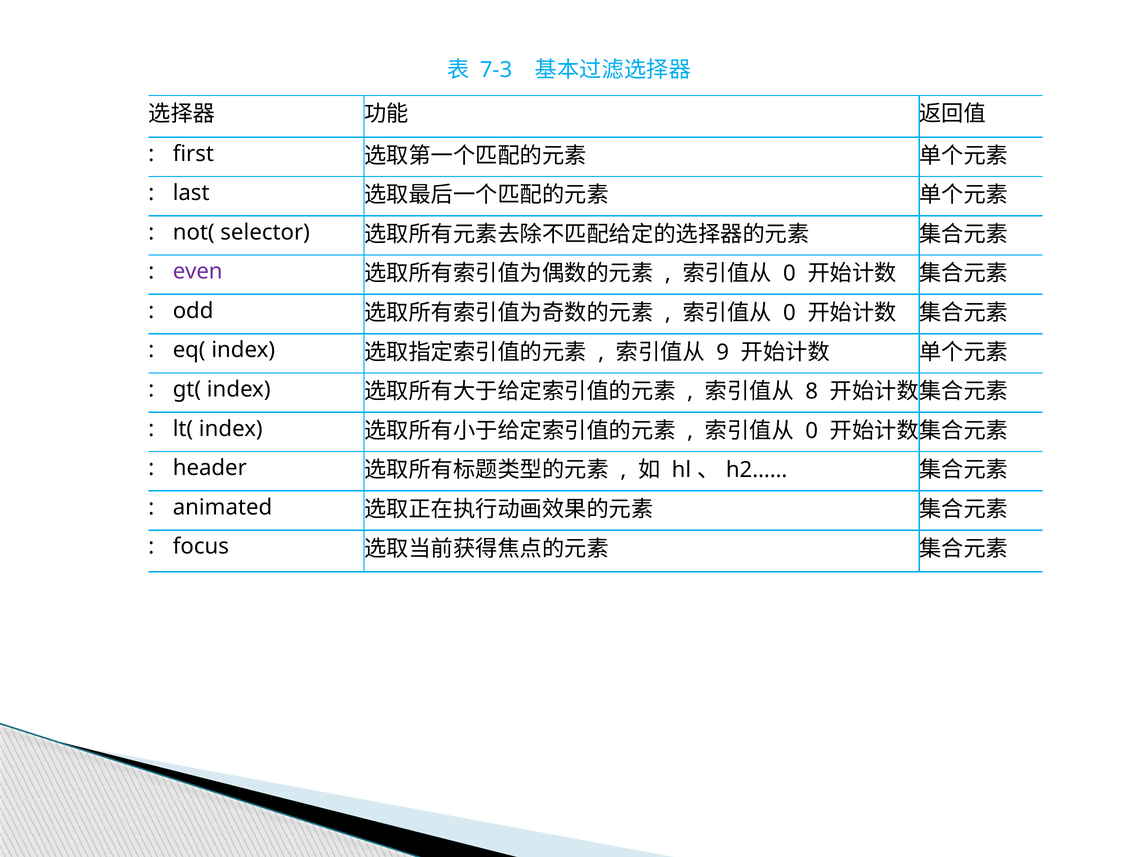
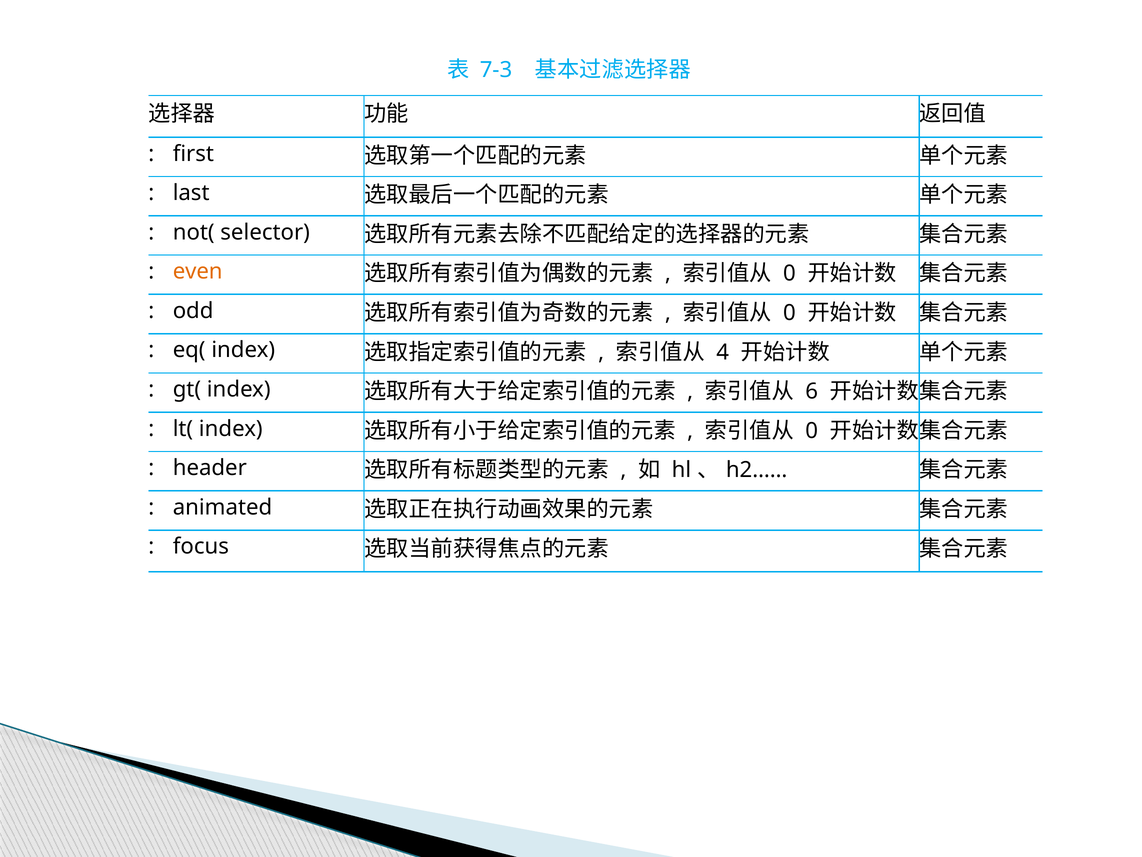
even colour: purple -> orange
9: 9 -> 4
8: 8 -> 6
